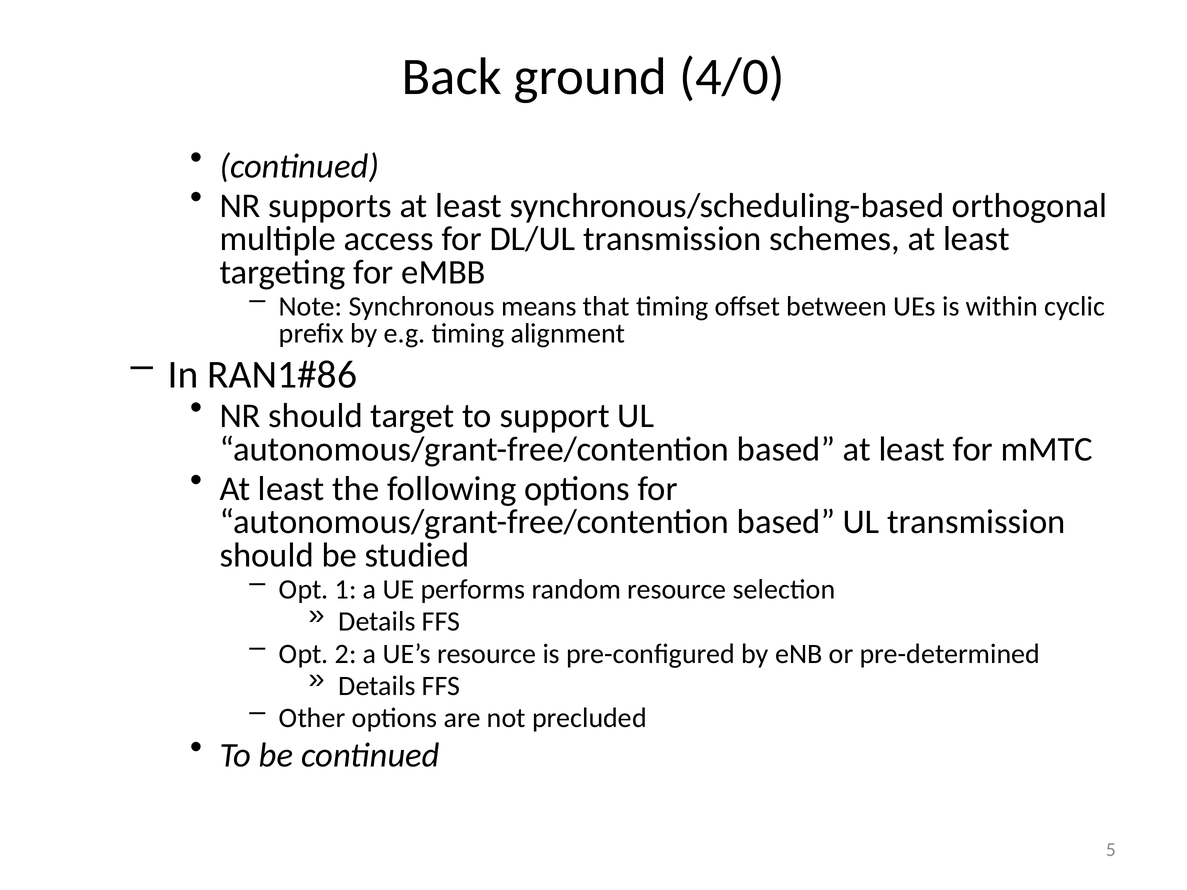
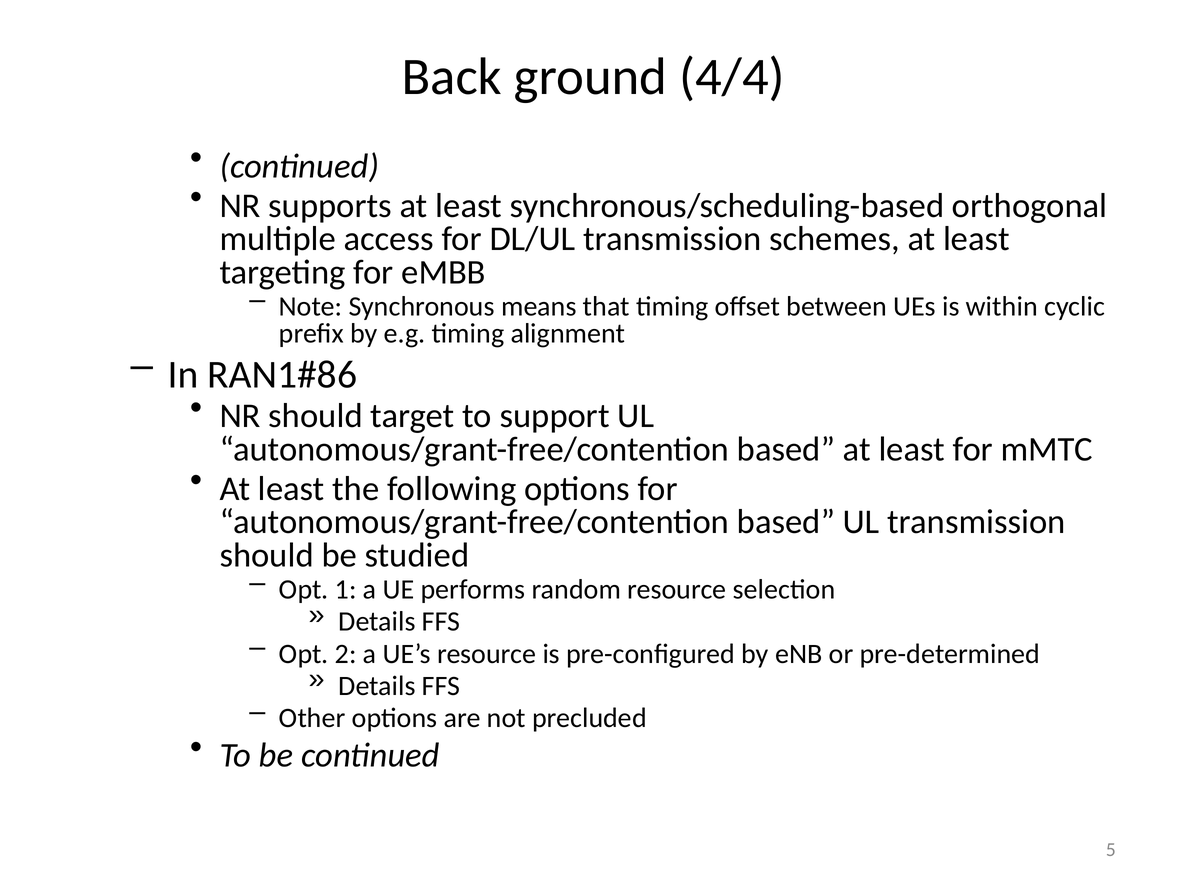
4/0: 4/0 -> 4/4
